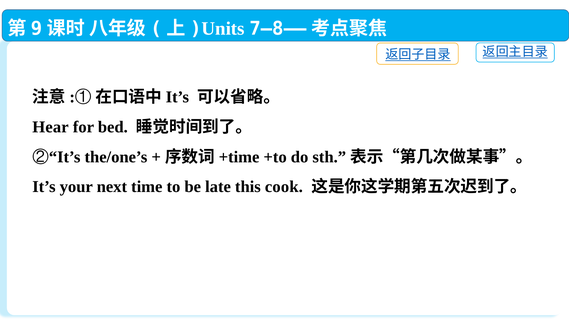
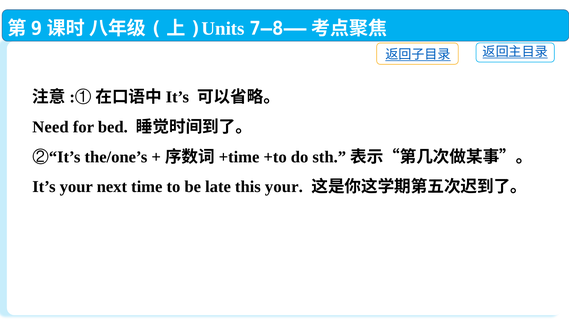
Hear: Hear -> Need
this cook: cook -> your
